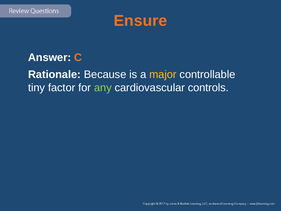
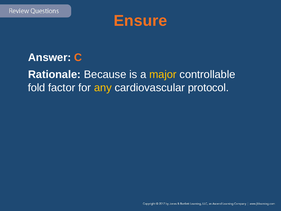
tiny: tiny -> fold
any colour: light green -> yellow
controls: controls -> protocol
